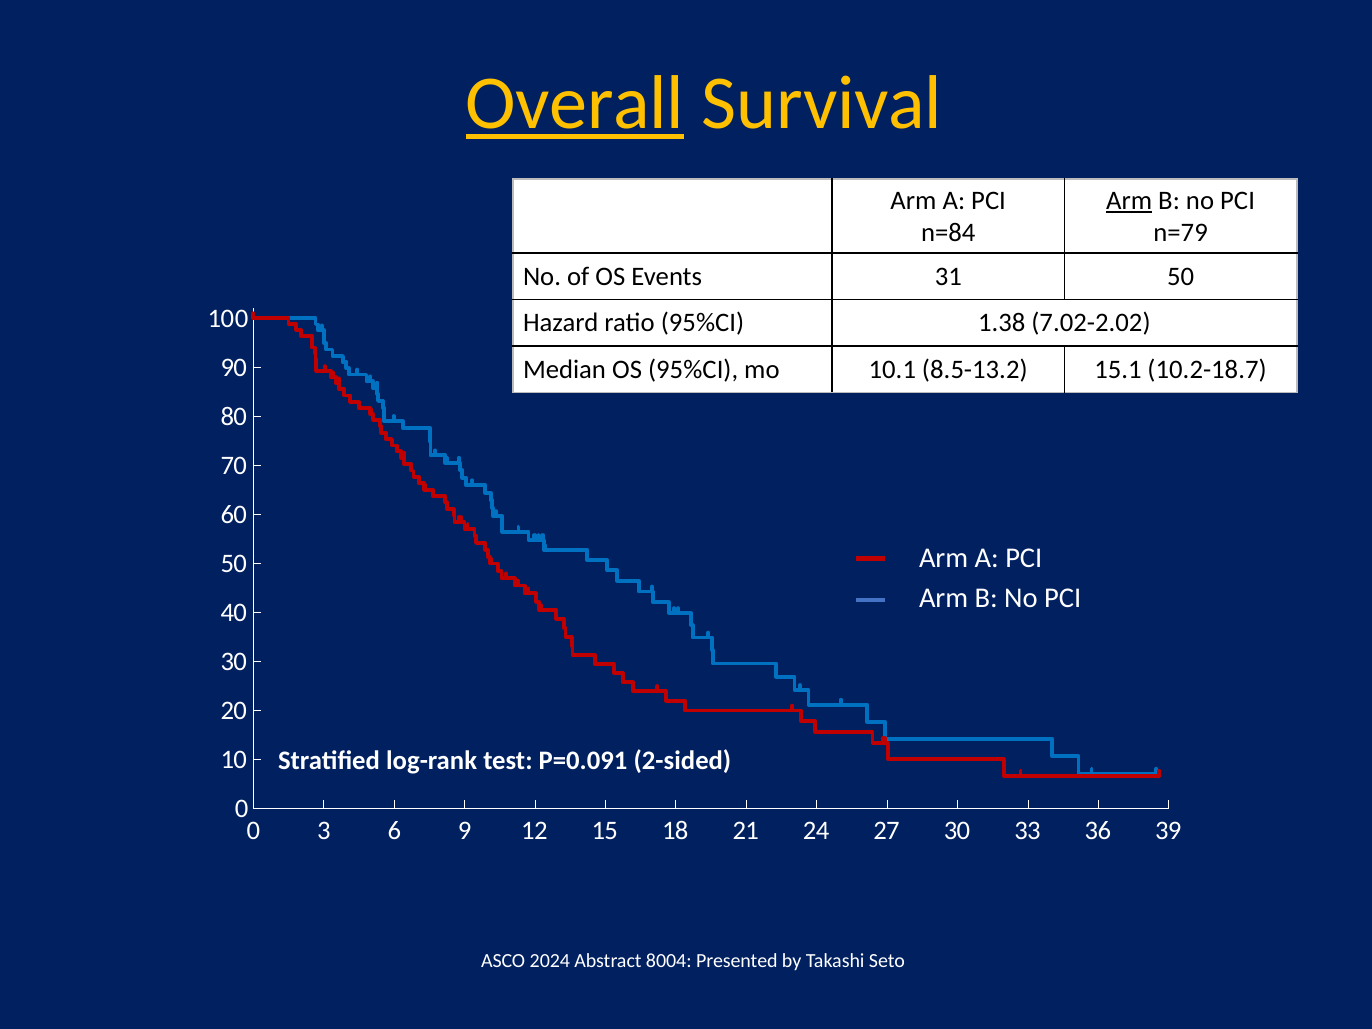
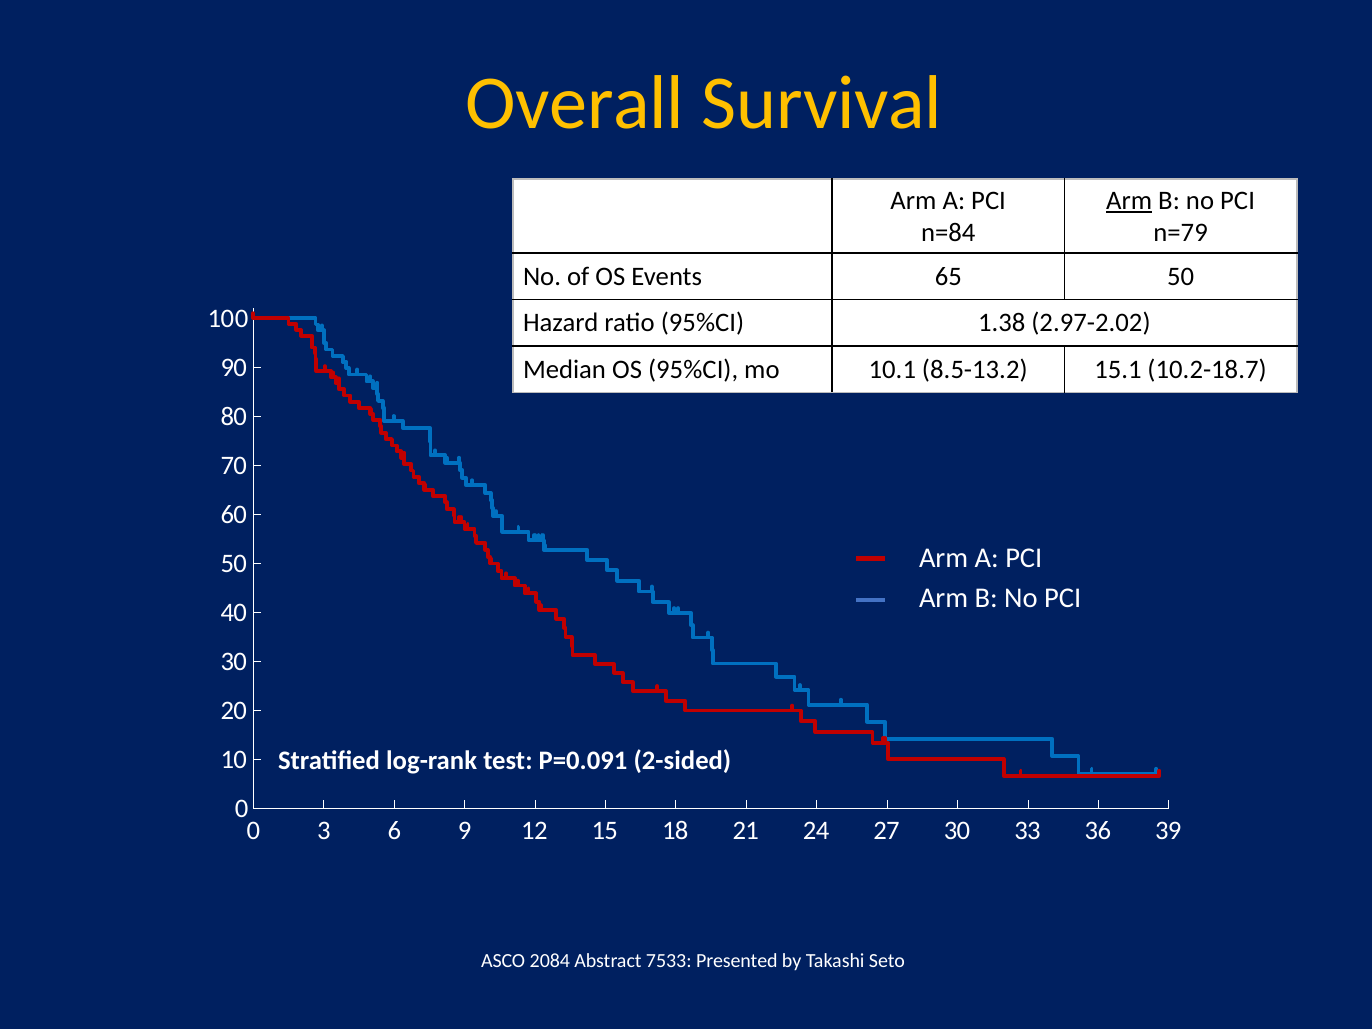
Overall underline: present -> none
31: 31 -> 65
7.02-2.02: 7.02-2.02 -> 2.97-2.02
2024: 2024 -> 2084
8004: 8004 -> 7533
